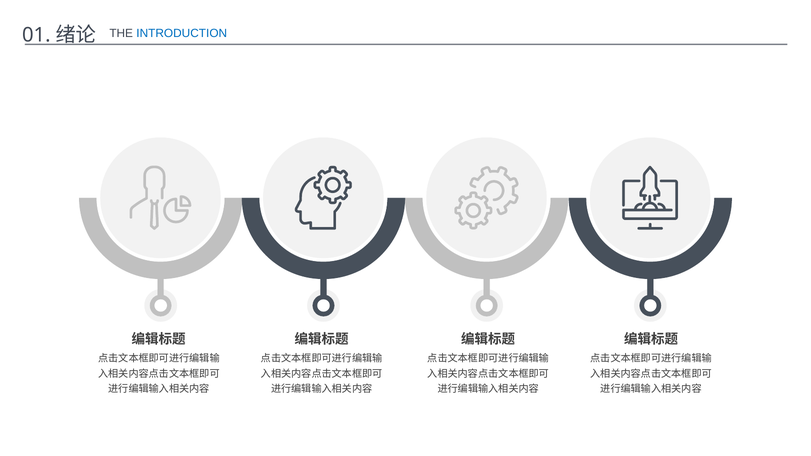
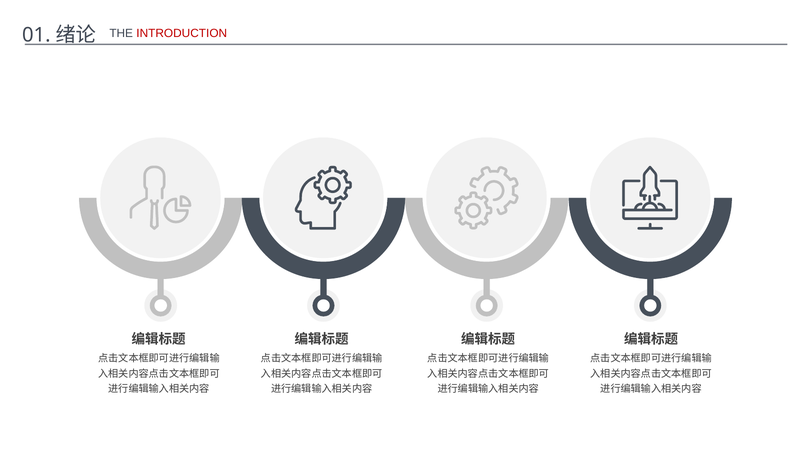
INTRODUCTION colour: blue -> red
